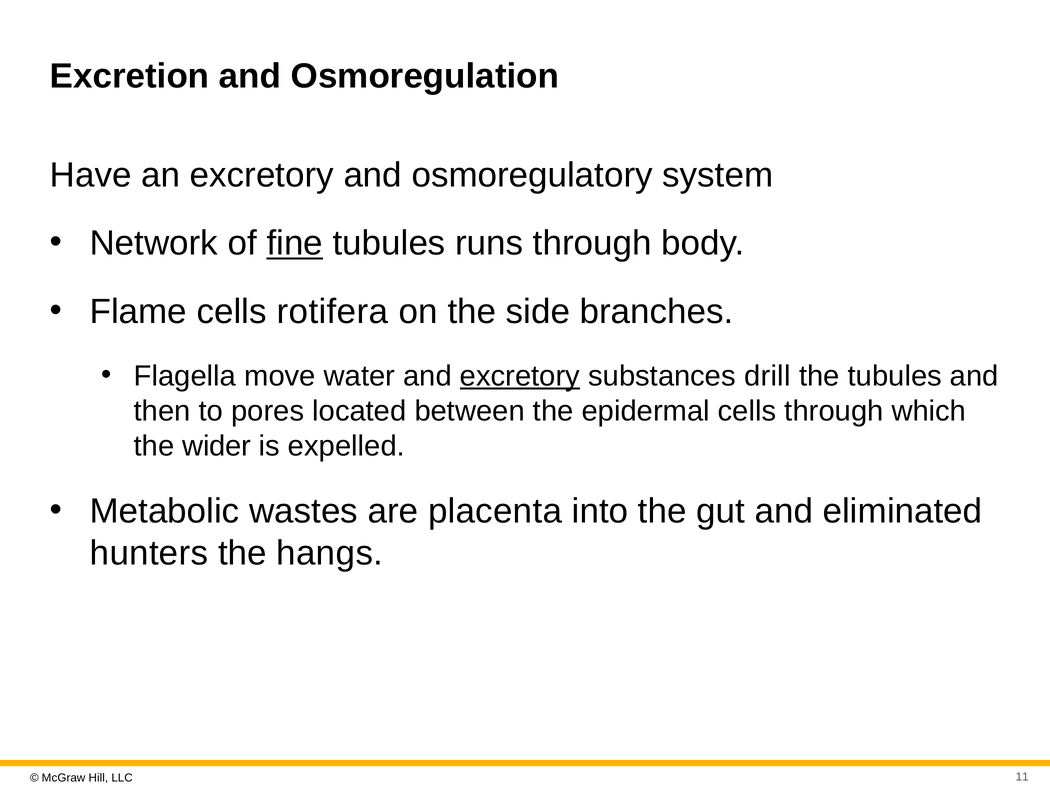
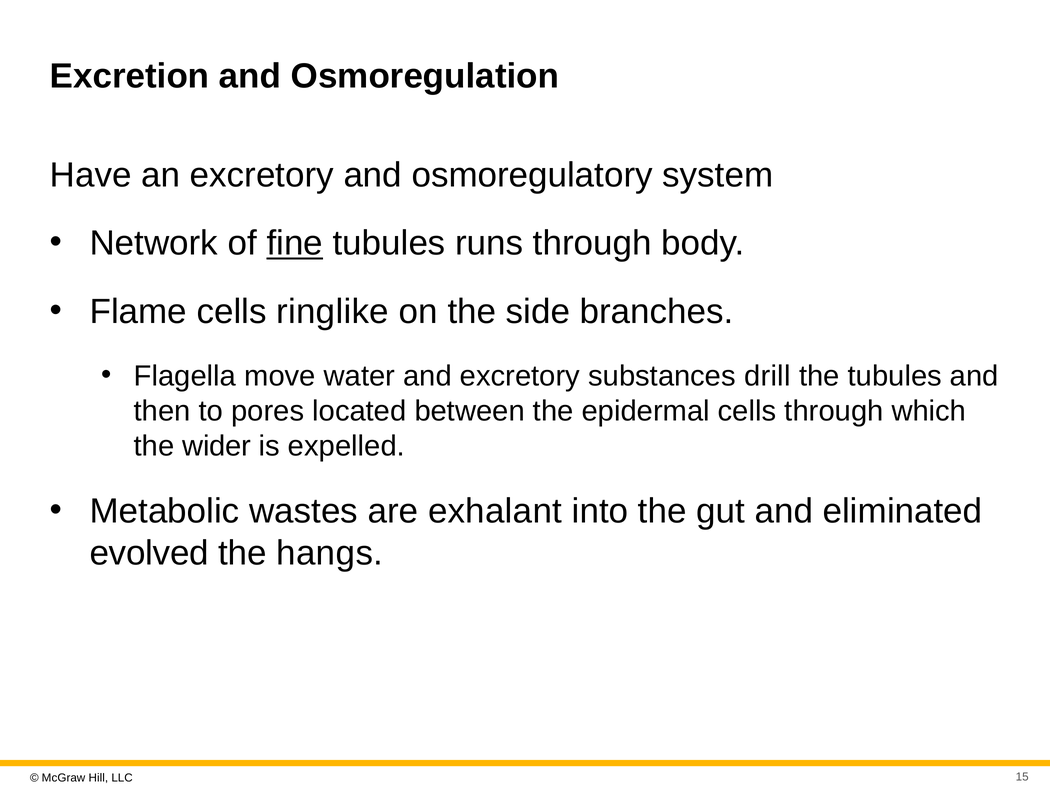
rotifera: rotifera -> ringlike
excretory at (520, 376) underline: present -> none
placenta: placenta -> exhalant
hunters: hunters -> evolved
11: 11 -> 15
